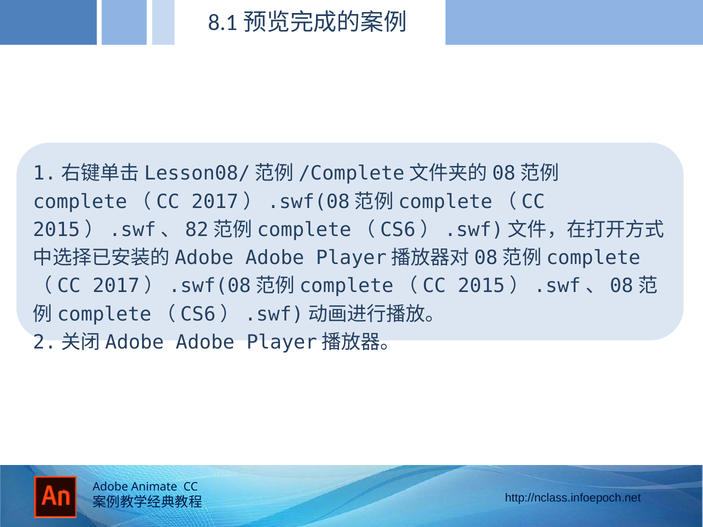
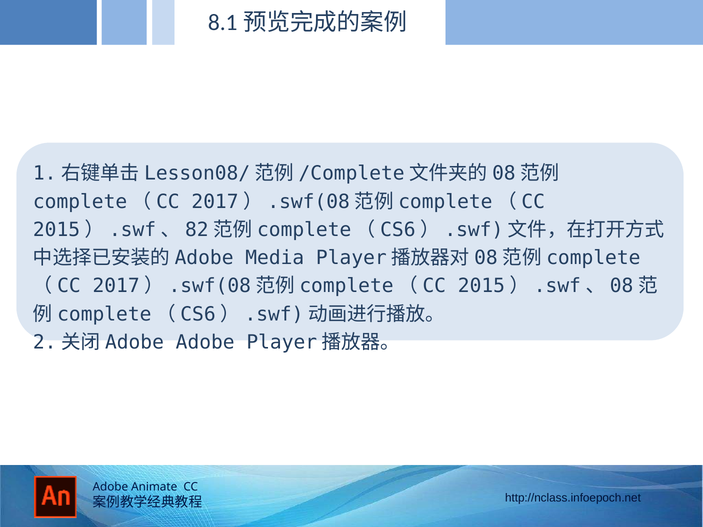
Adobe at (275, 258): Adobe -> Media
